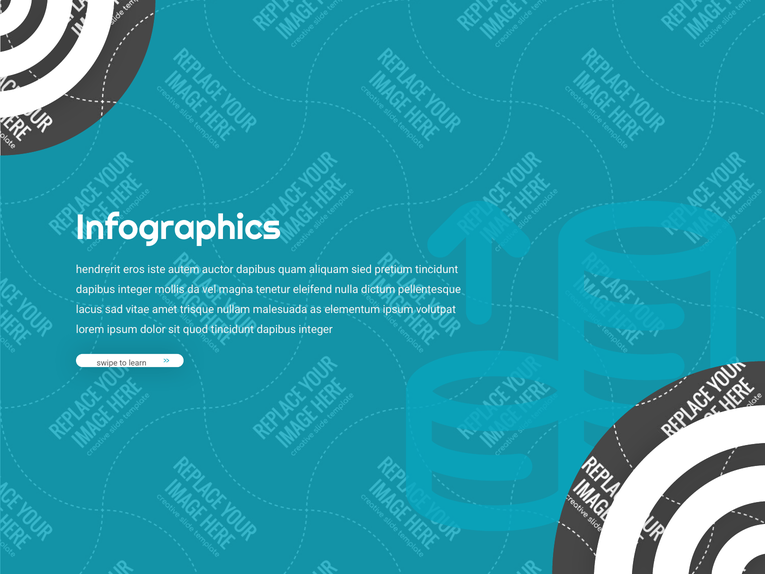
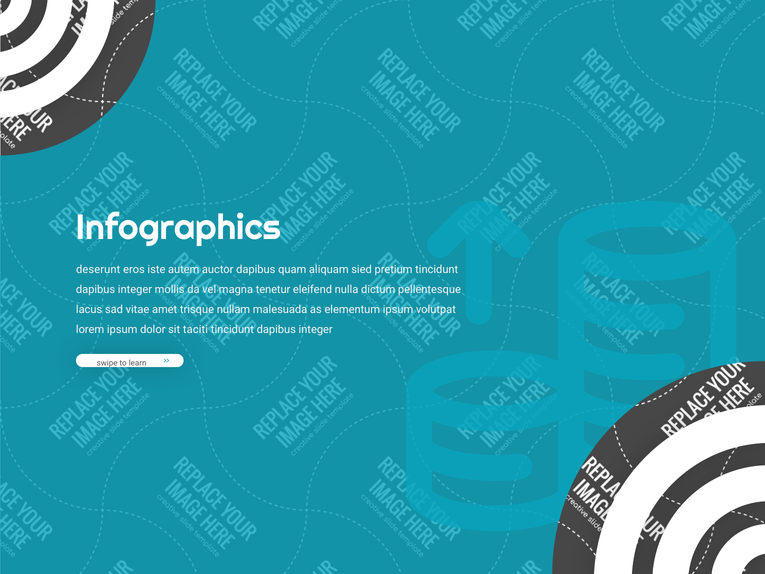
hendrerit: hendrerit -> deserunt
quod: quod -> taciti
